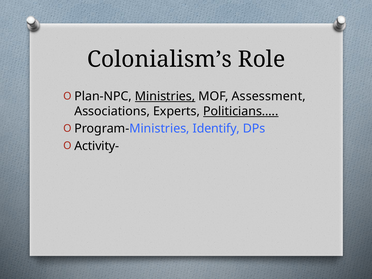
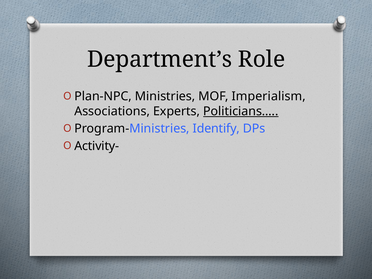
Colonialism’s: Colonialism’s -> Department’s
Ministries underline: present -> none
Assessment: Assessment -> Imperialism
